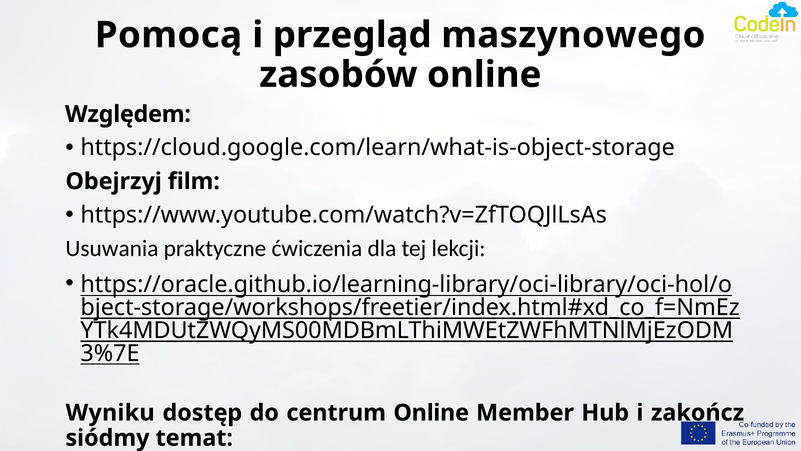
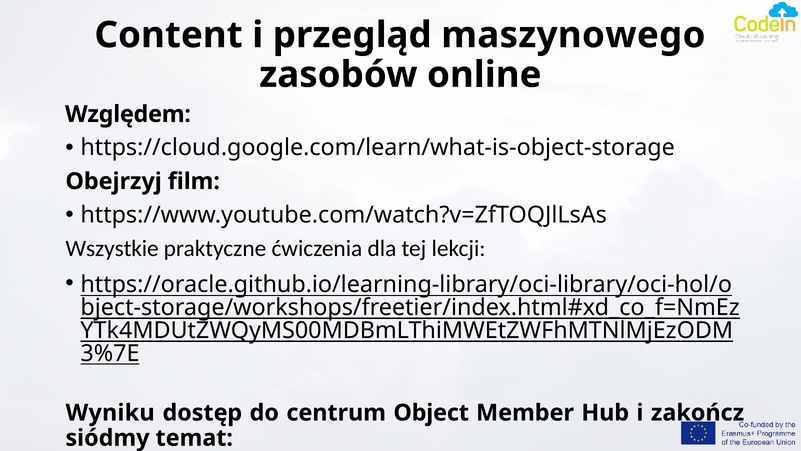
Pomocą: Pomocą -> Content
Usuwania: Usuwania -> Wszystkie
centrum Online: Online -> Object
